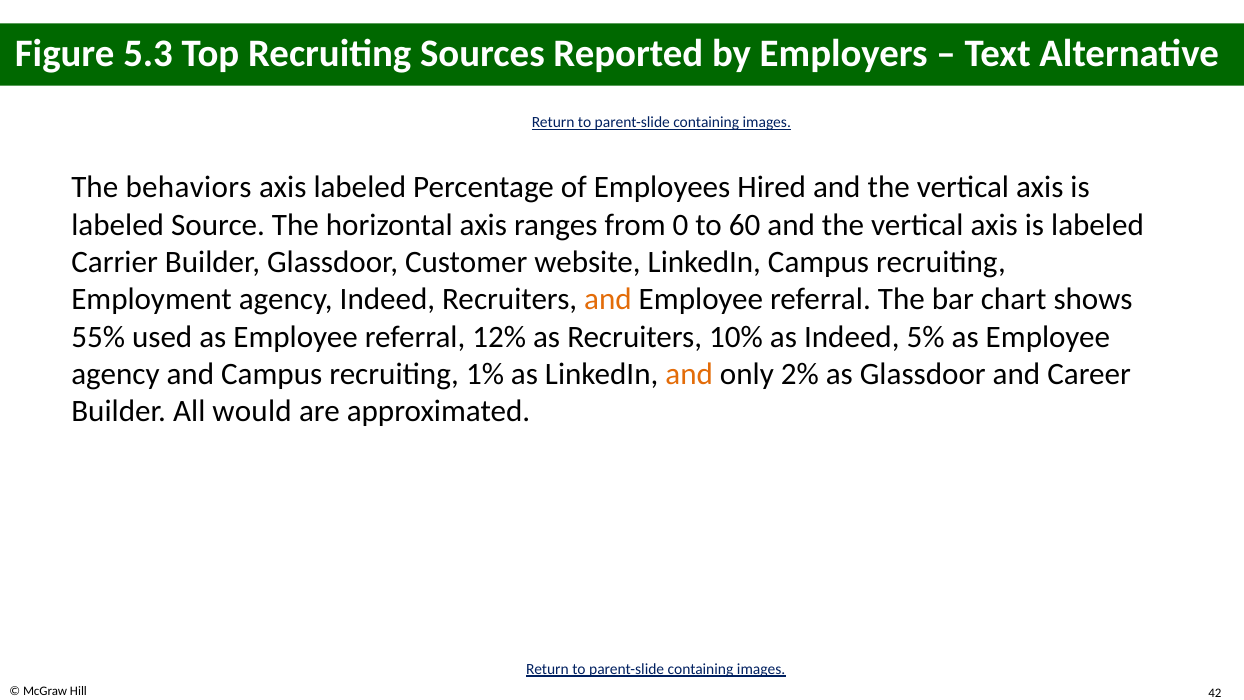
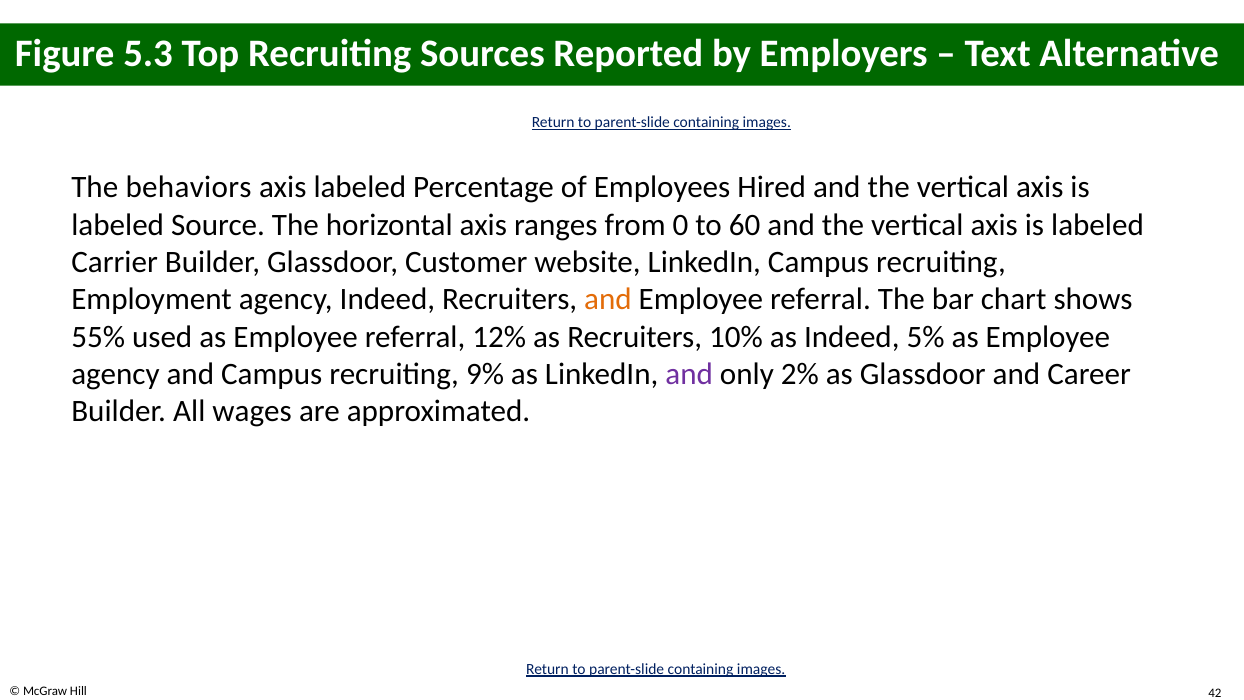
1%: 1% -> 9%
and at (689, 374) colour: orange -> purple
would: would -> wages
